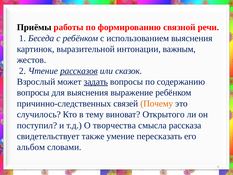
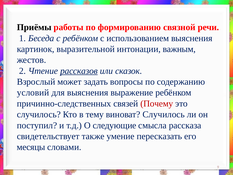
задать underline: present -> none
вопросы at (33, 93): вопросы -> условий
Почему colour: orange -> red
виноват Открытого: Открытого -> Случилось
творчества: творчества -> следующие
альбом: альбом -> месяцы
